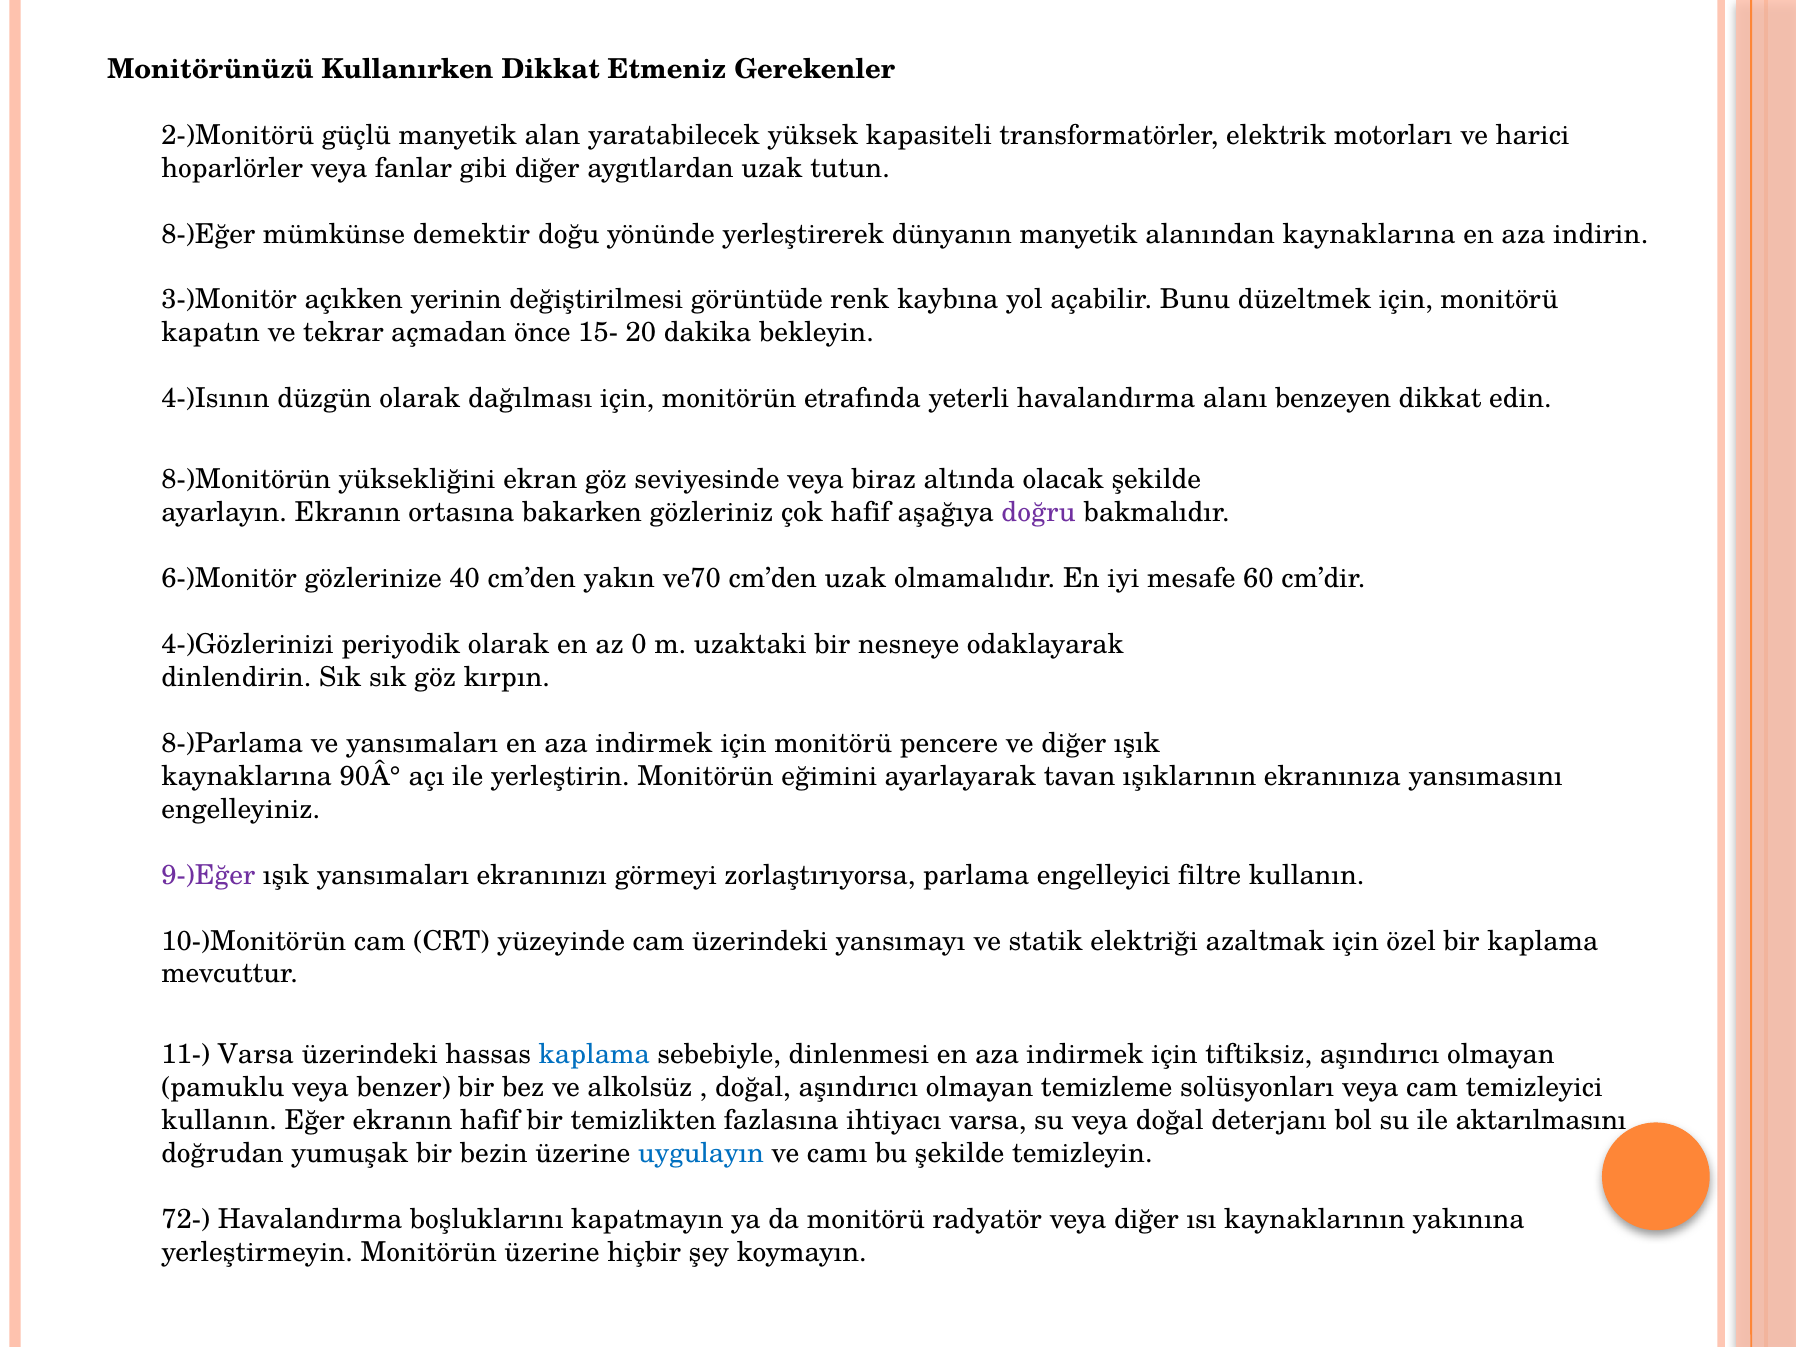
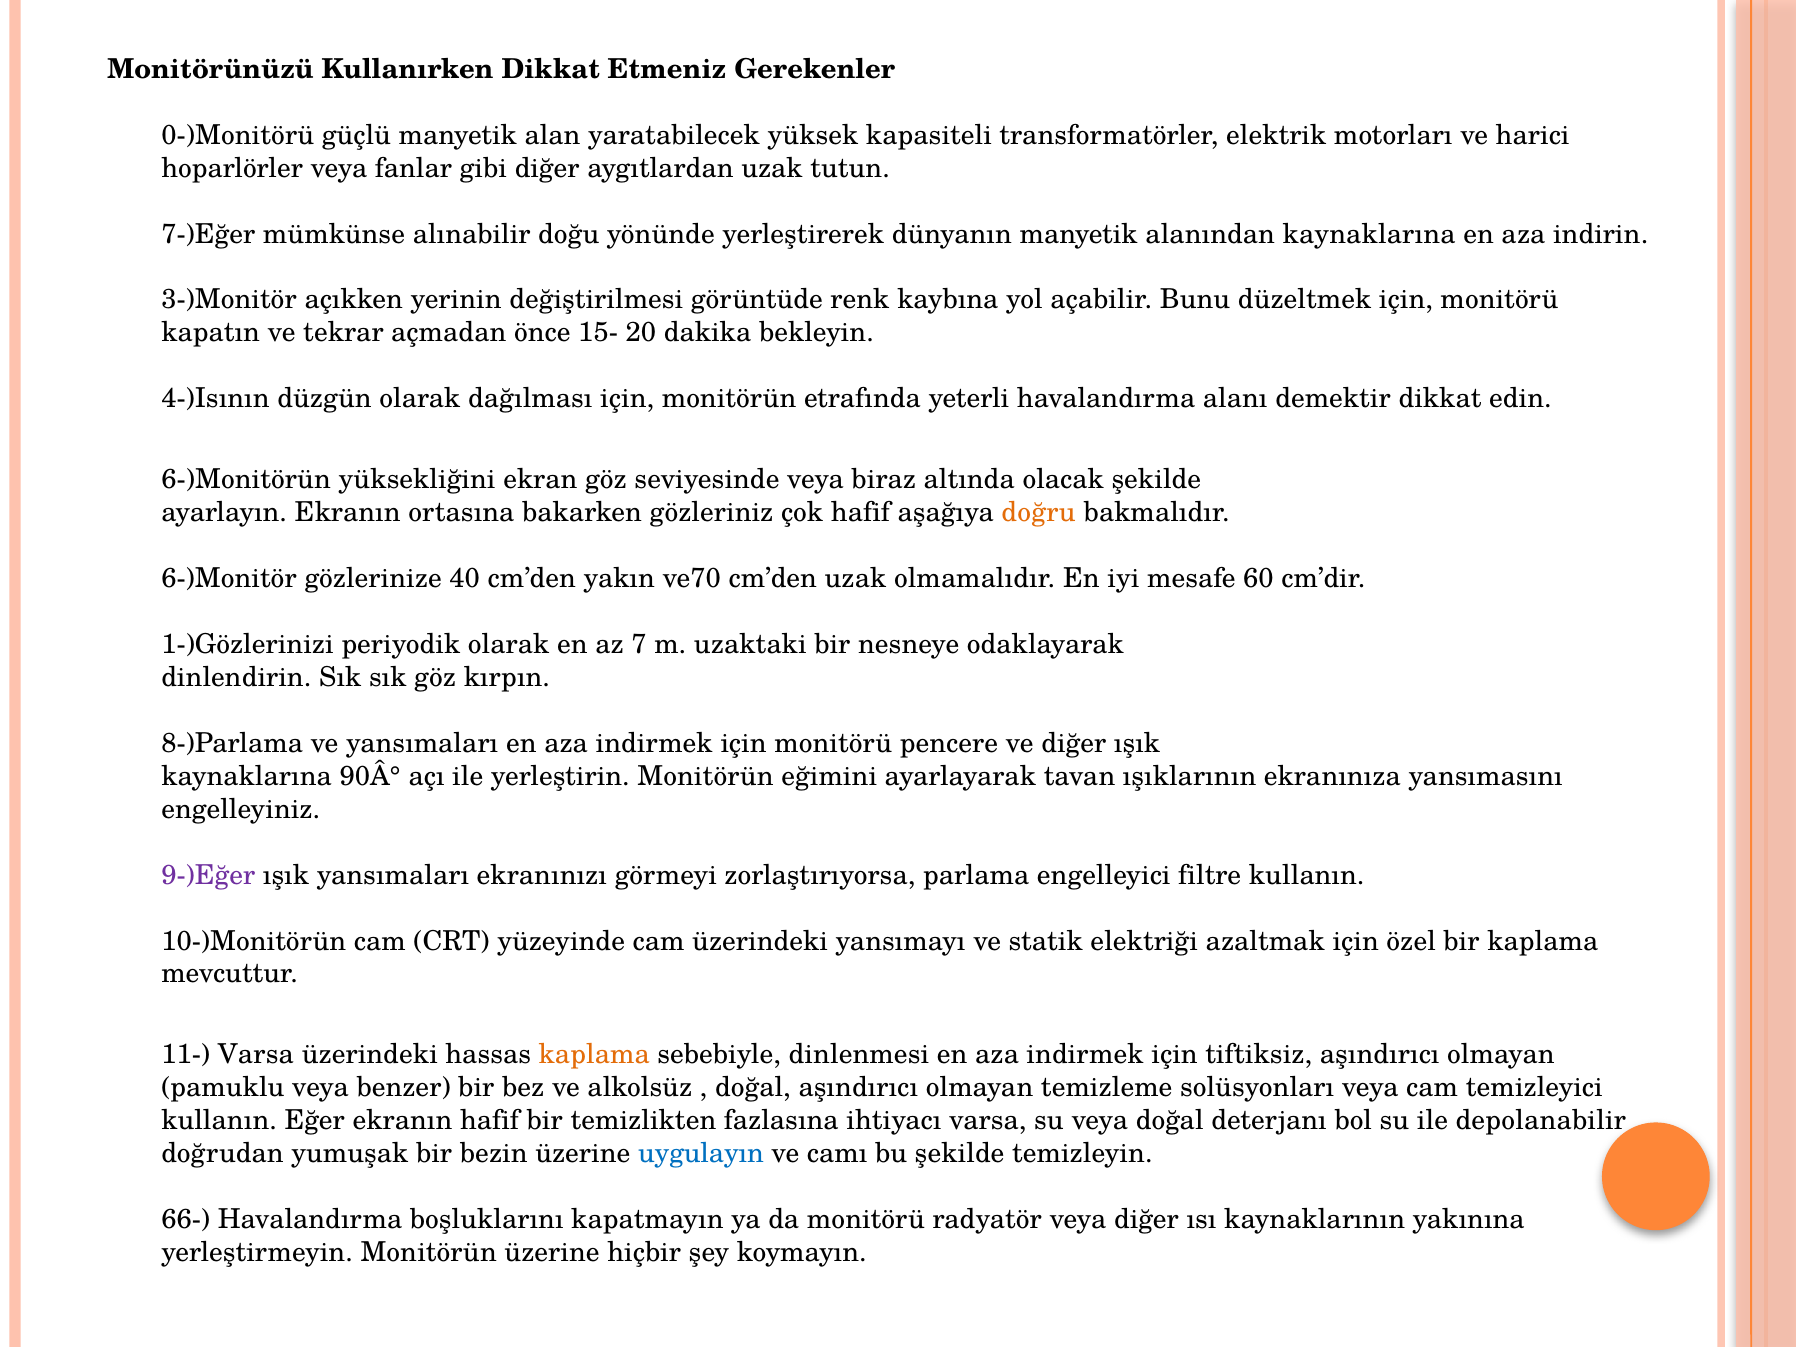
2-)Monitörü: 2-)Monitörü -> 0-)Monitörü
8-)Eğer: 8-)Eğer -> 7-)Eğer
demektir: demektir -> alınabilir
benzeyen: benzeyen -> demektir
8-)Monitörün: 8-)Monitörün -> 6-)Monitörün
doğru colour: purple -> orange
4-)Gözlerinizi: 4-)Gözlerinizi -> 1-)Gözlerinizi
0: 0 -> 7
kaplama at (594, 1055) colour: blue -> orange
aktarılmasını: aktarılmasını -> depolanabilir
72-: 72- -> 66-
